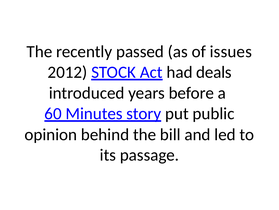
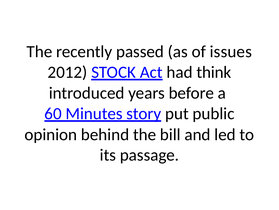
deals: deals -> think
